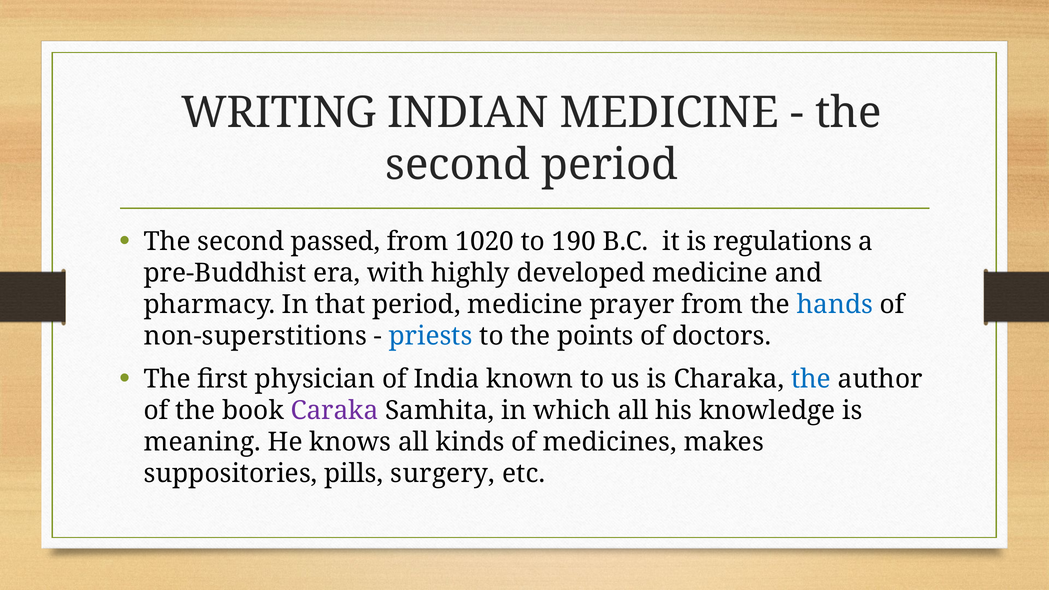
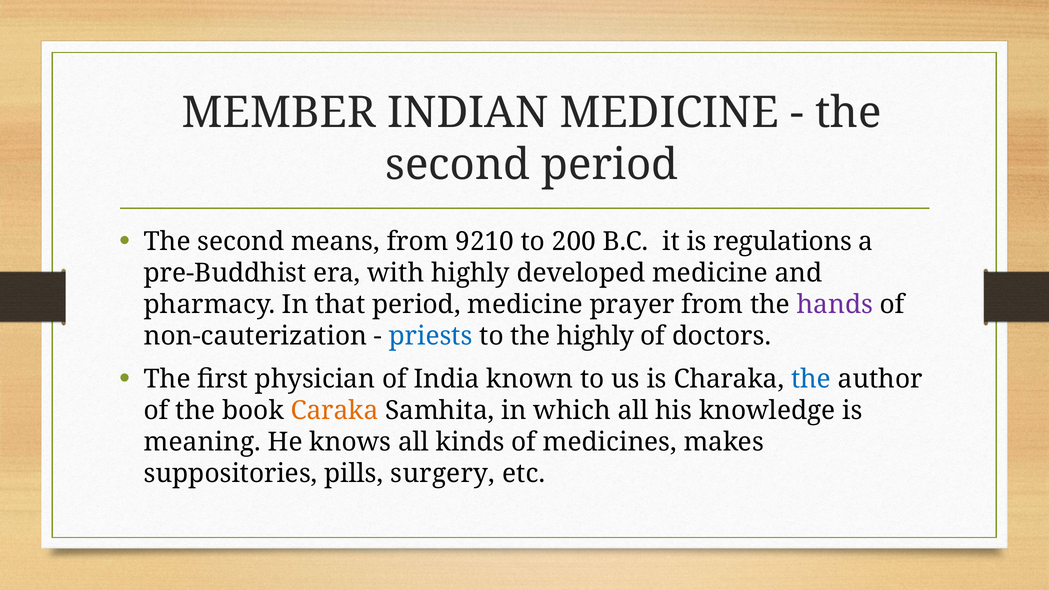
WRITING: WRITING -> MEMBER
passed: passed -> means
1020: 1020 -> 9210
190: 190 -> 200
hands colour: blue -> purple
non-superstitions: non-superstitions -> non-cauterization
the points: points -> highly
Caraka colour: purple -> orange
